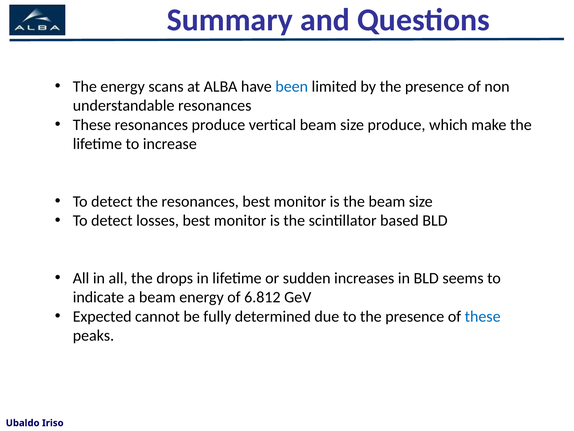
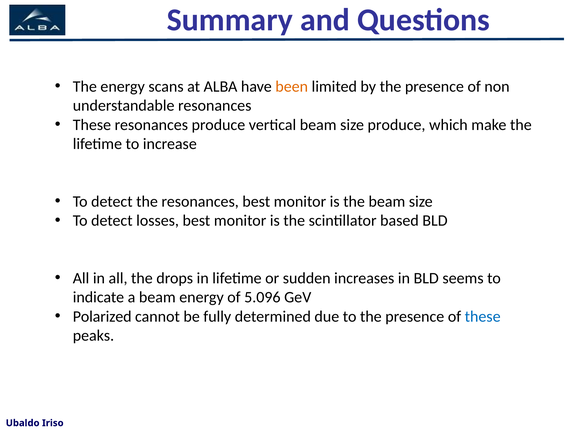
been colour: blue -> orange
6.812: 6.812 -> 5.096
Expected: Expected -> Polarized
